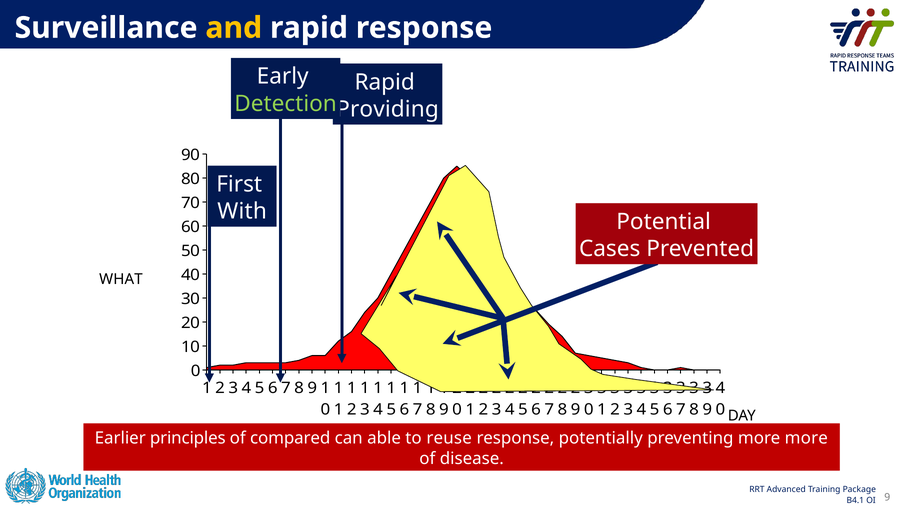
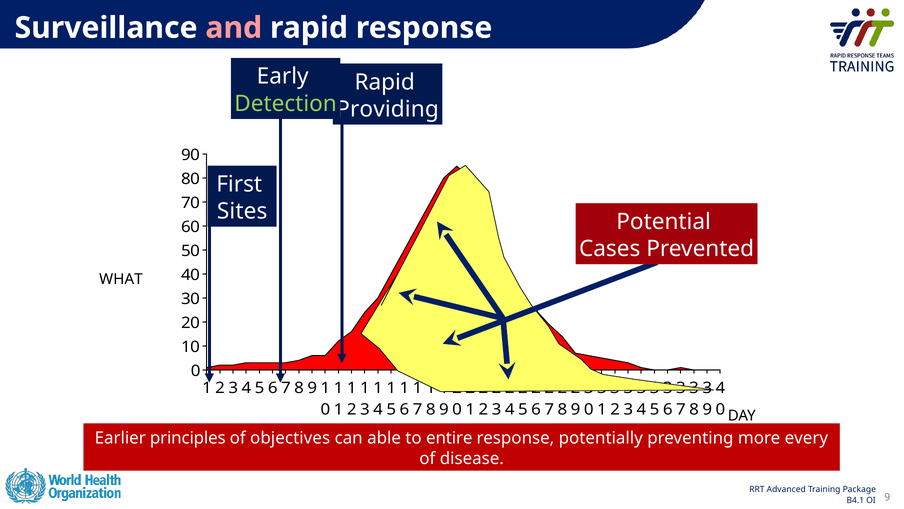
and colour: yellow -> pink
With: With -> Sites
compared: compared -> objectives
reuse: reuse -> entire
more more: more -> every
